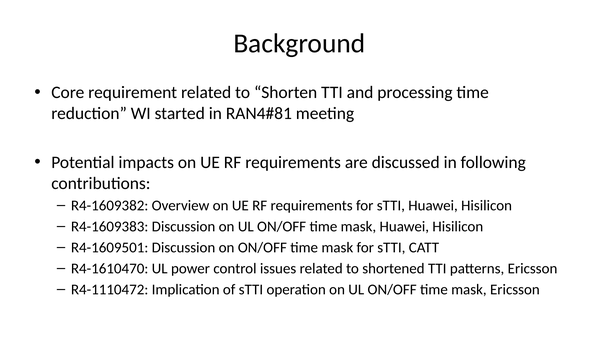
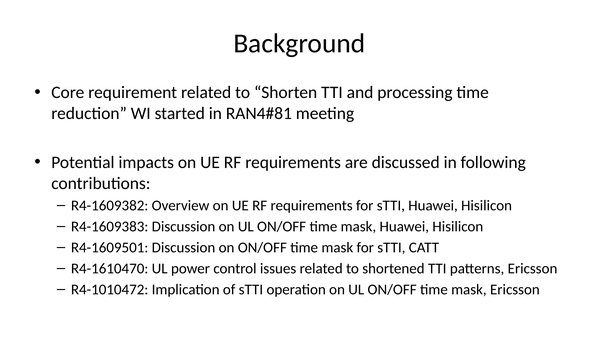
R4-1110472: R4-1110472 -> R4-1010472
